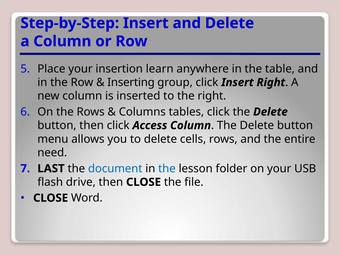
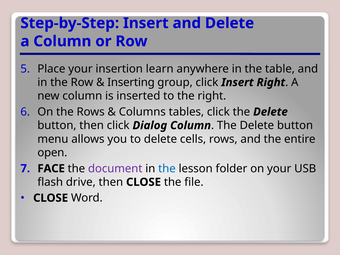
Access: Access -> Dialog
need: need -> open
LAST: LAST -> FACE
document colour: blue -> purple
